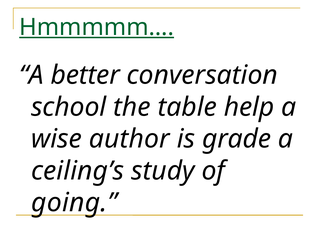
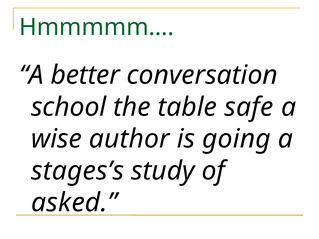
Hmmmmm… underline: present -> none
help: help -> safe
grade: grade -> going
ceiling’s: ceiling’s -> stages’s
going: going -> asked
